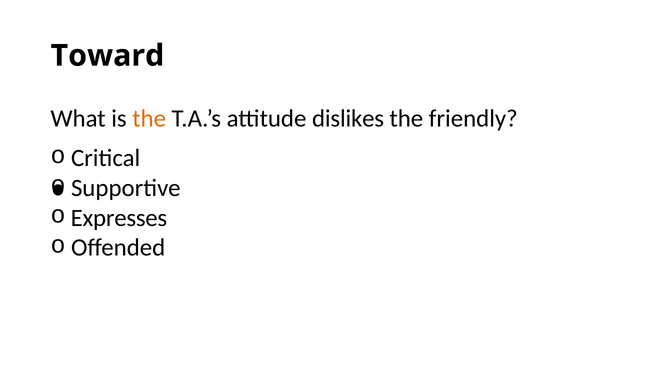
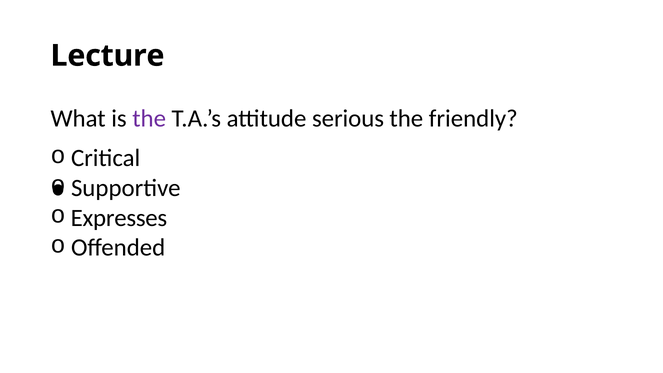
Toward: Toward -> Lecture
the at (149, 118) colour: orange -> purple
dislikes: dislikes -> serious
